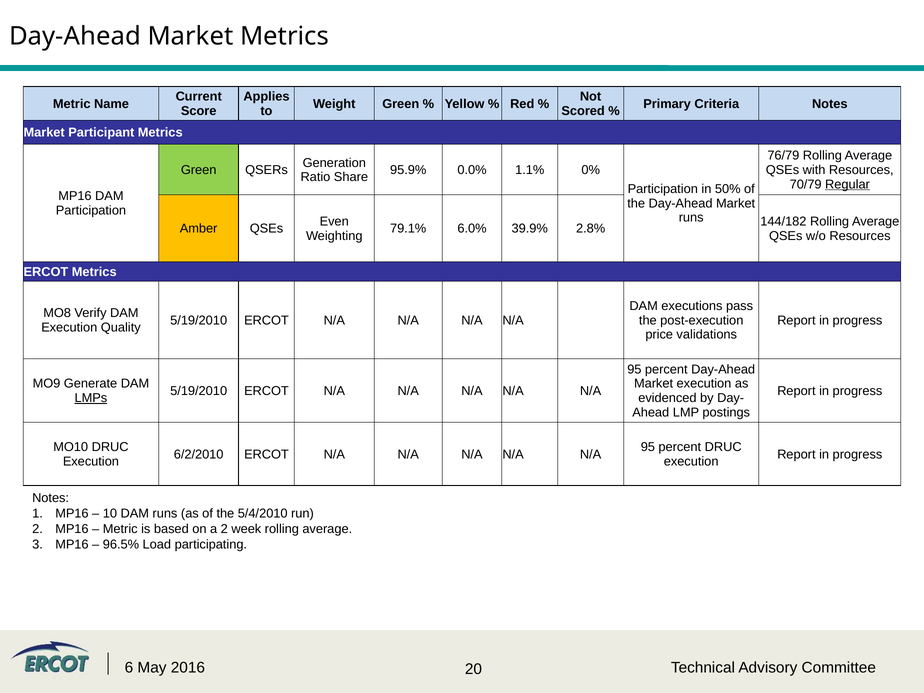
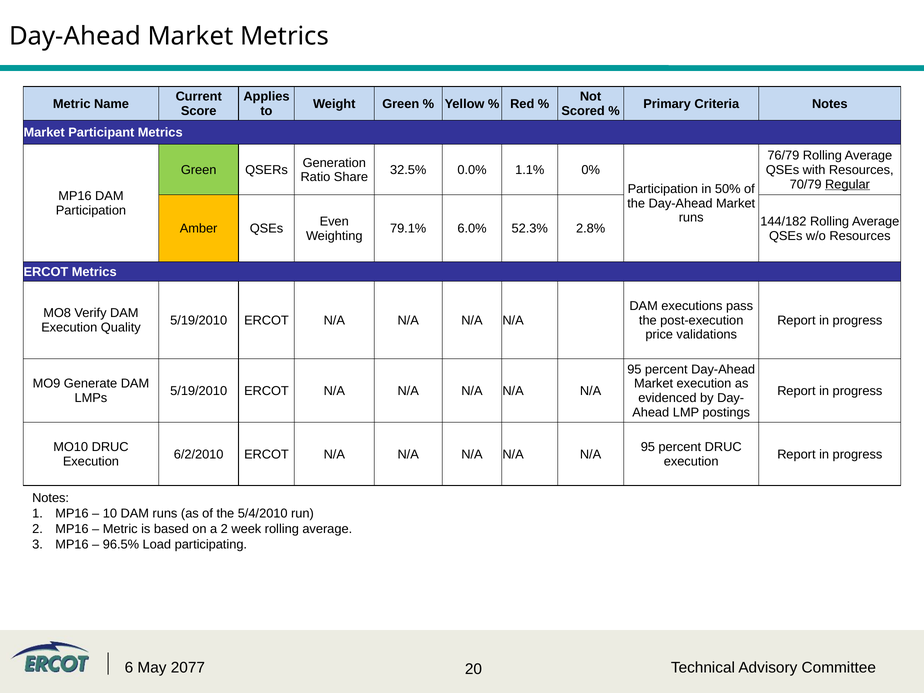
95.9%: 95.9% -> 32.5%
39.9%: 39.9% -> 52.3%
LMPs underline: present -> none
2016: 2016 -> 2077
